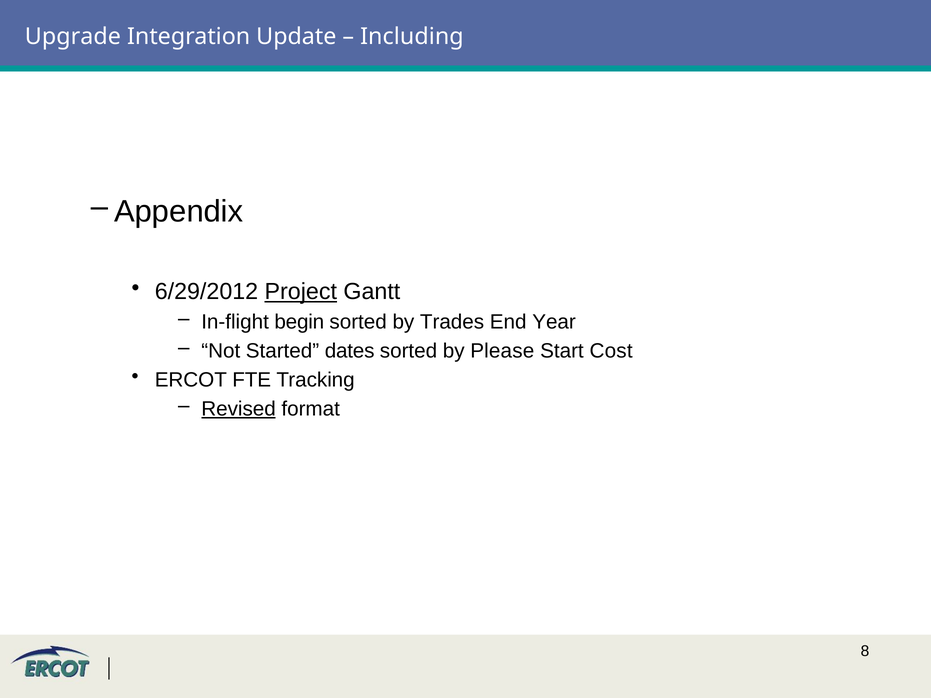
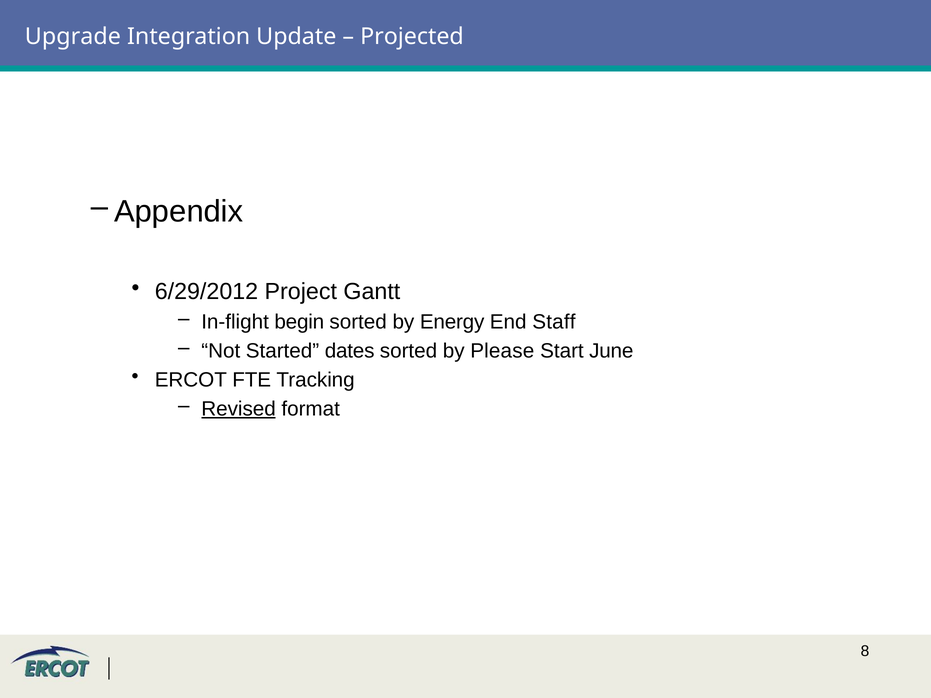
Including: Including -> Projected
Project underline: present -> none
Trades: Trades -> Energy
Year: Year -> Staff
Cost: Cost -> June
